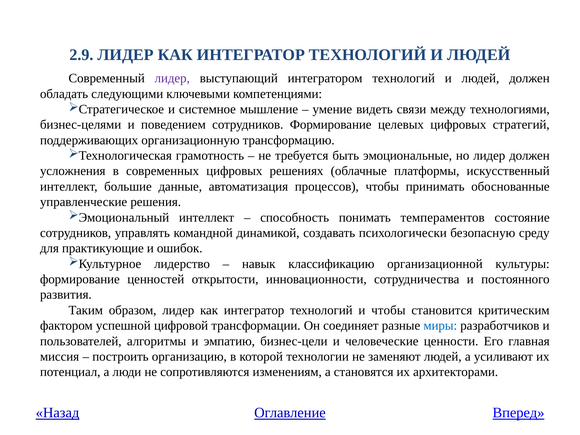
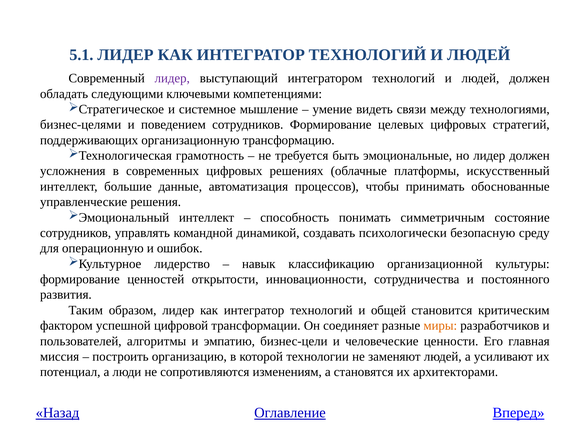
2.9: 2.9 -> 5.1
темпераментов: темпераментов -> симметричным
практикующие: практикующие -> операционную
и чтобы: чтобы -> общей
миры colour: blue -> orange
